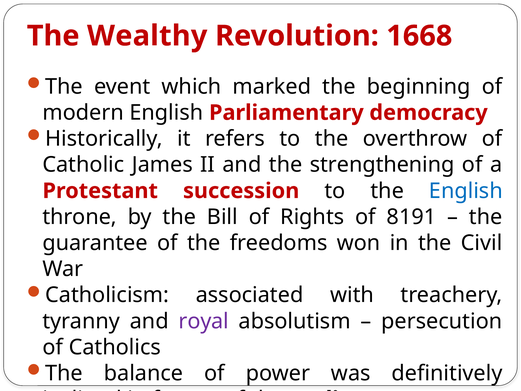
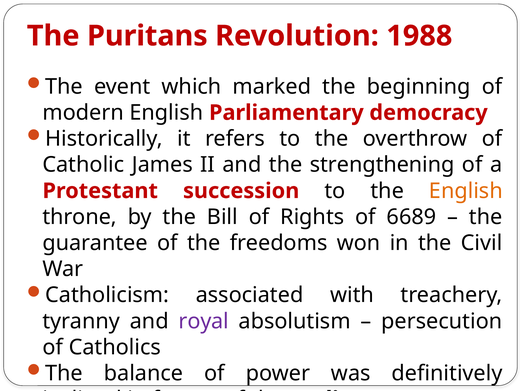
Wealthy: Wealthy -> Puritans
1668: 1668 -> 1988
English at (466, 191) colour: blue -> orange
8191: 8191 -> 6689
